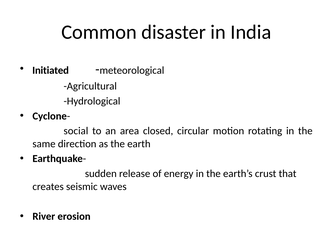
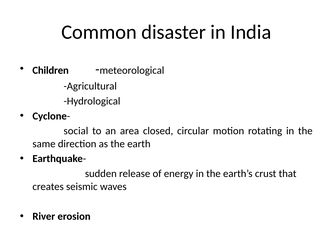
Initiated: Initiated -> Children
